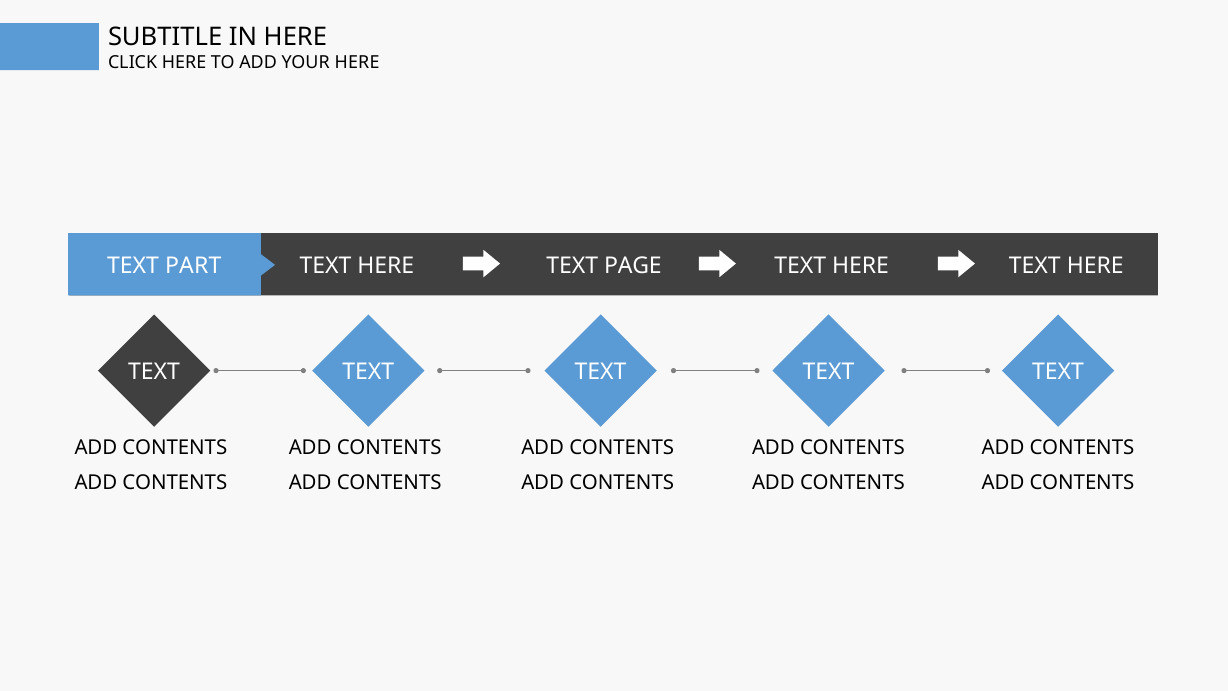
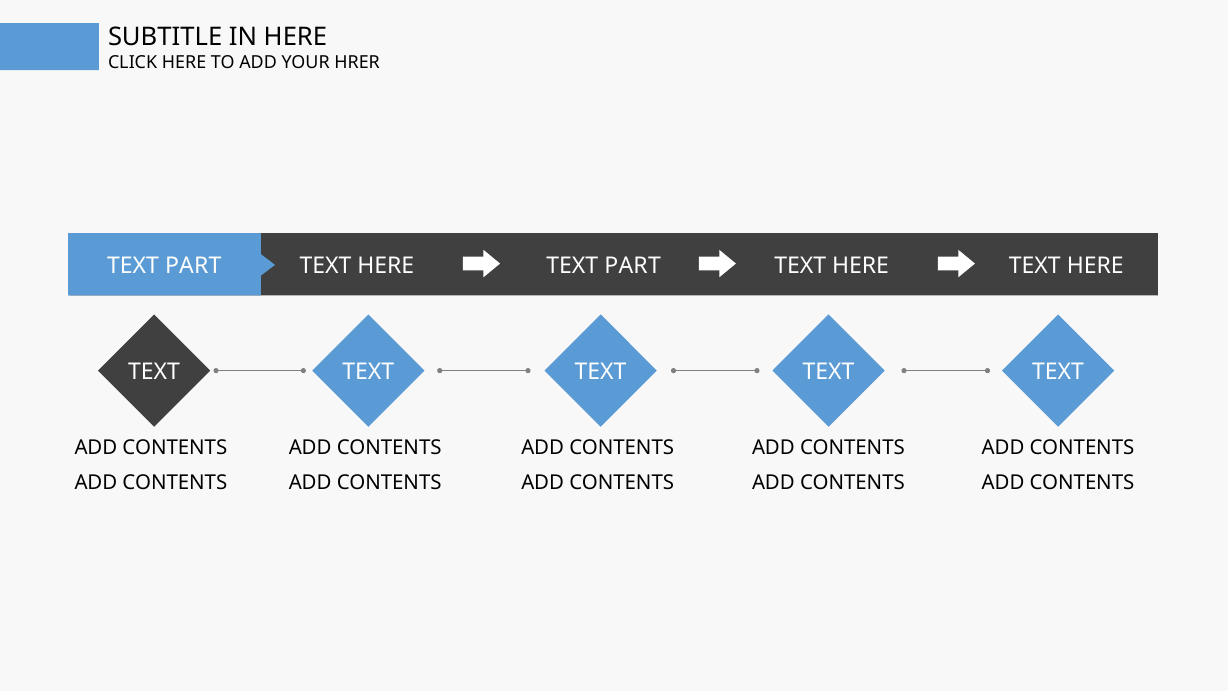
YOUR HERE: HERE -> HRER
PAGE at (633, 266): PAGE -> PART
